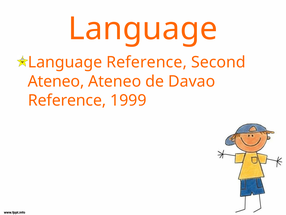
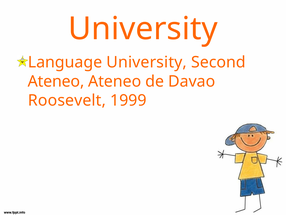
Language at (143, 29): Language -> University
Language Reference: Reference -> University
Reference at (67, 100): Reference -> Roosevelt
